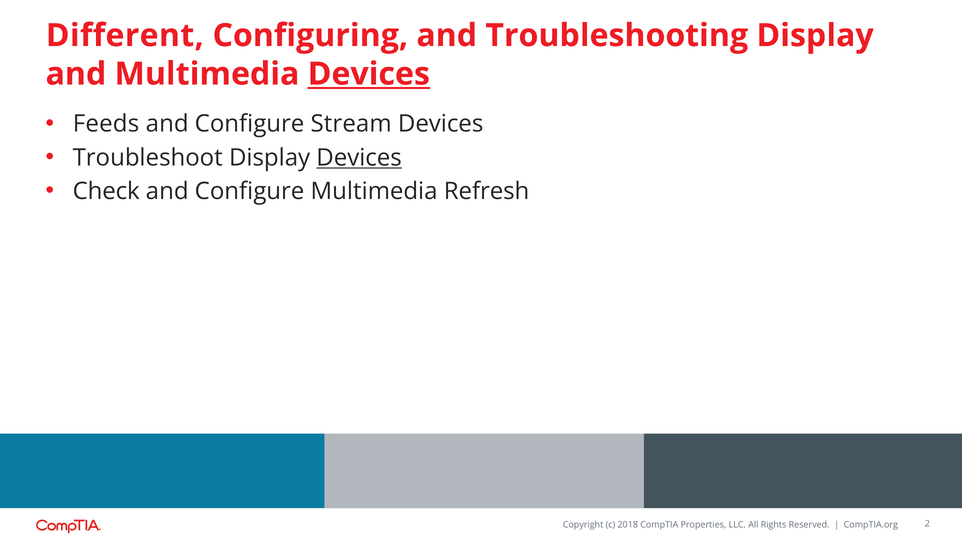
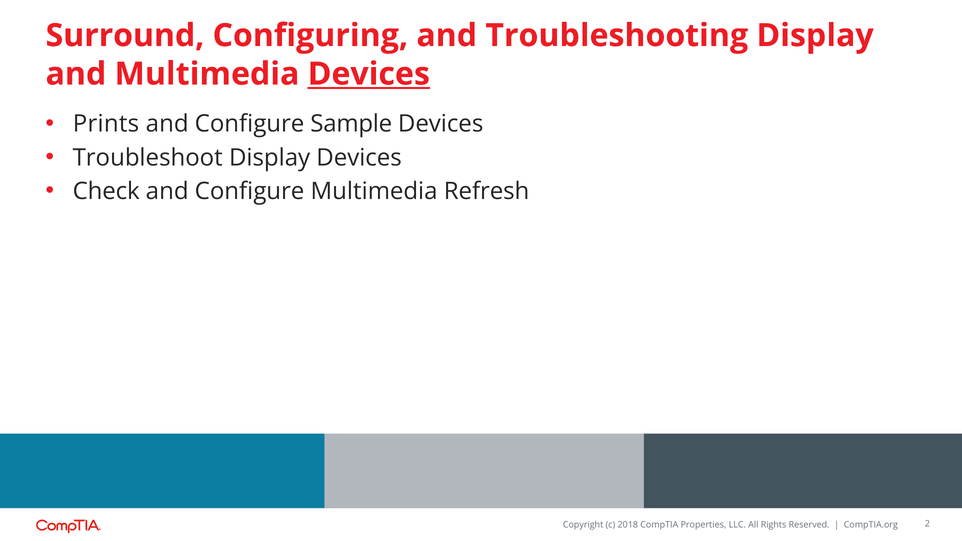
Different: Different -> Surround
Feeds: Feeds -> Prints
Stream: Stream -> Sample
Devices at (359, 158) underline: present -> none
